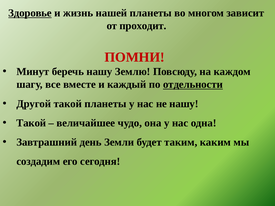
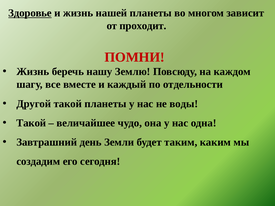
Минут at (33, 72): Минут -> Жизнь
отдельности underline: present -> none
не нашу: нашу -> воды
